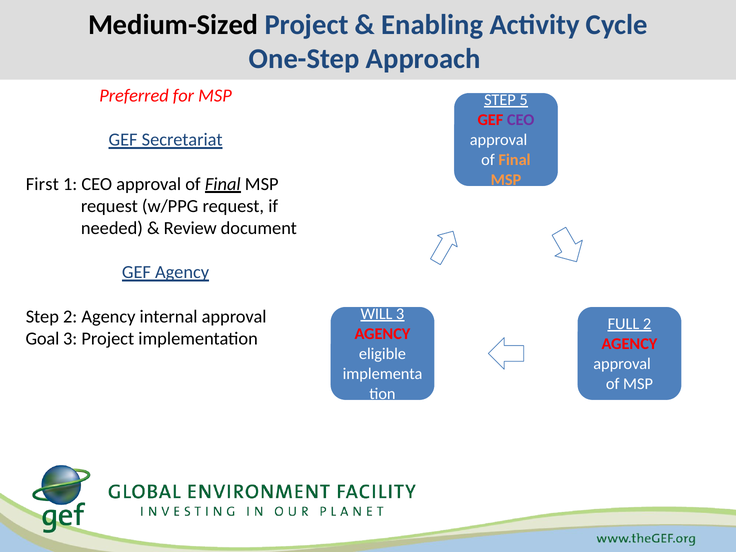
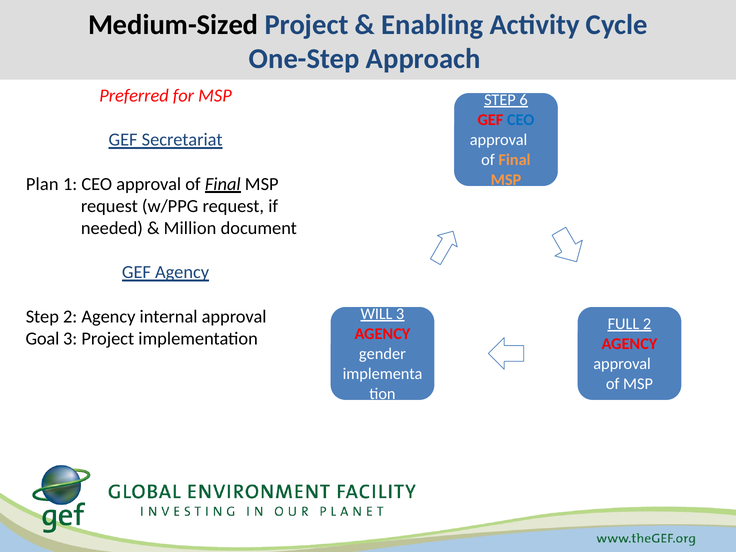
5: 5 -> 6
CEO at (521, 120) colour: purple -> blue
First: First -> Plan
Review: Review -> Million
eligible: eligible -> gender
